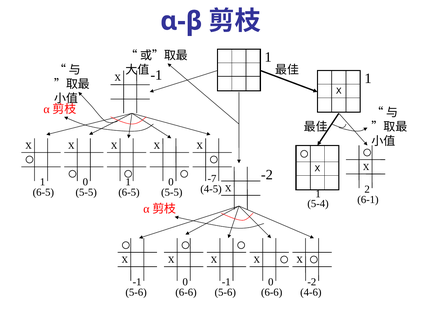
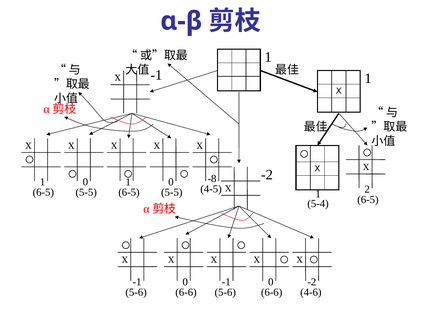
-7: -7 -> -8
6-1 at (368, 200): 6-1 -> 6-5
